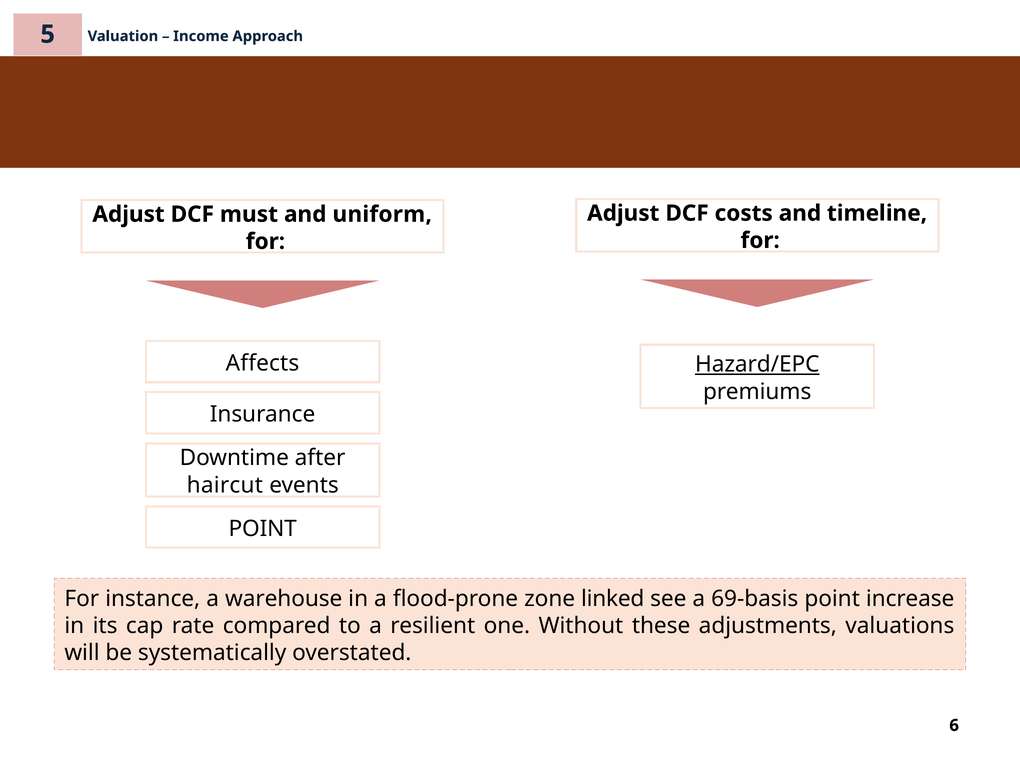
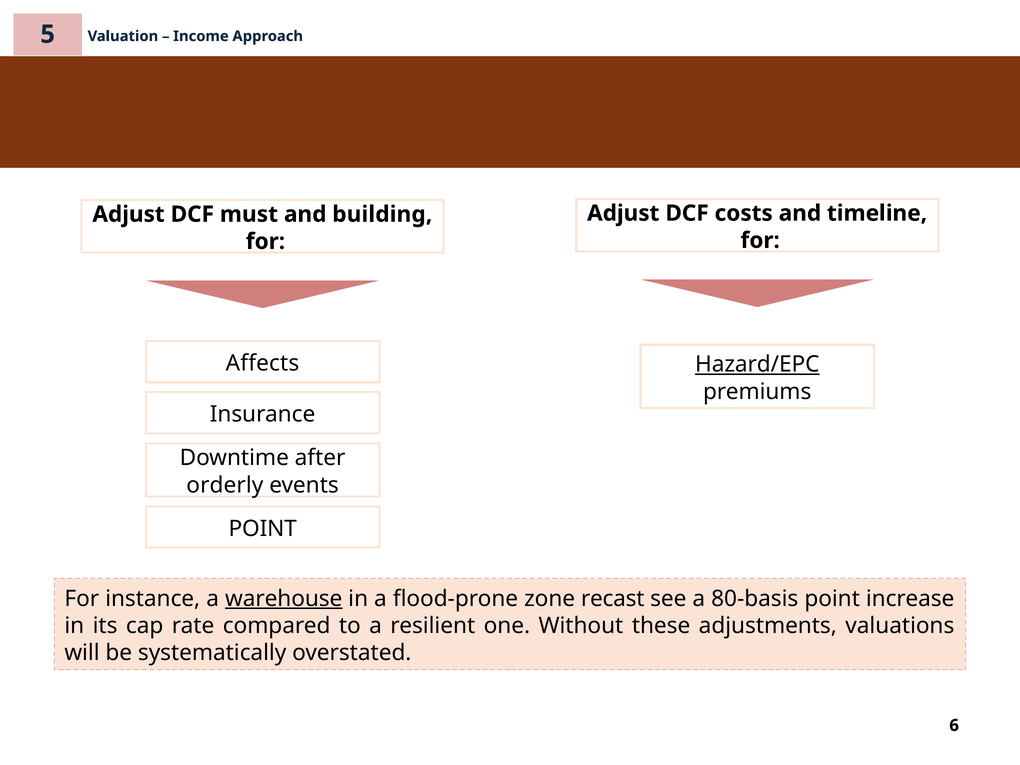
uniform: uniform -> building
haircut: haircut -> orderly
warehouse underline: none -> present
linked: linked -> recast
69-basis: 69-basis -> 80-basis
